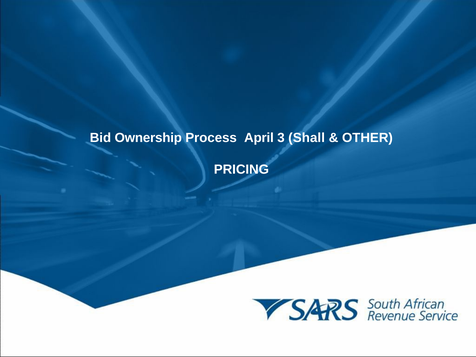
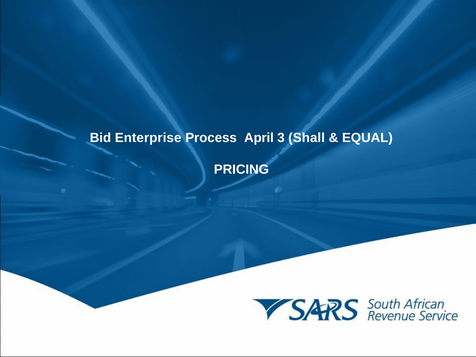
Ownership: Ownership -> Enterprise
OTHER: OTHER -> EQUAL
